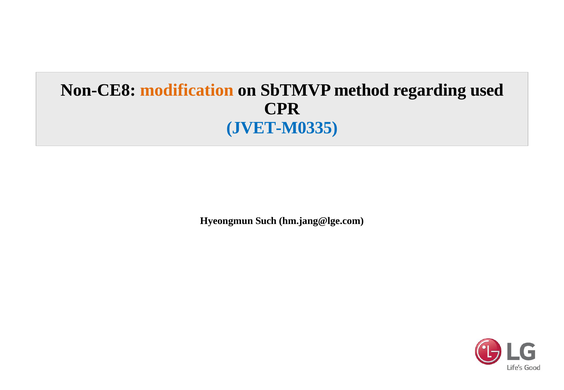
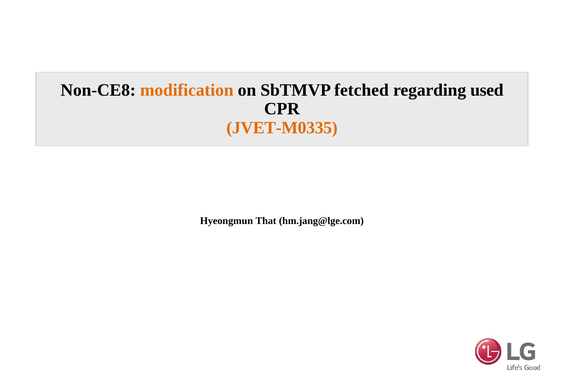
method: method -> fetched
JVET-M0335 colour: blue -> orange
Such: Such -> That
